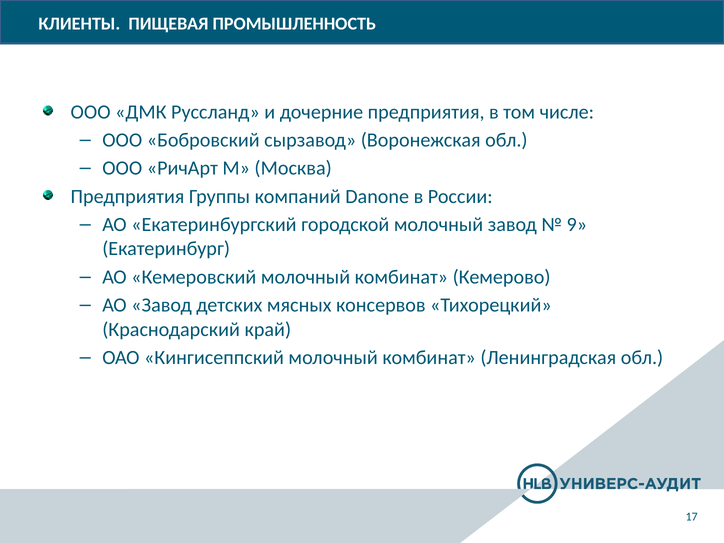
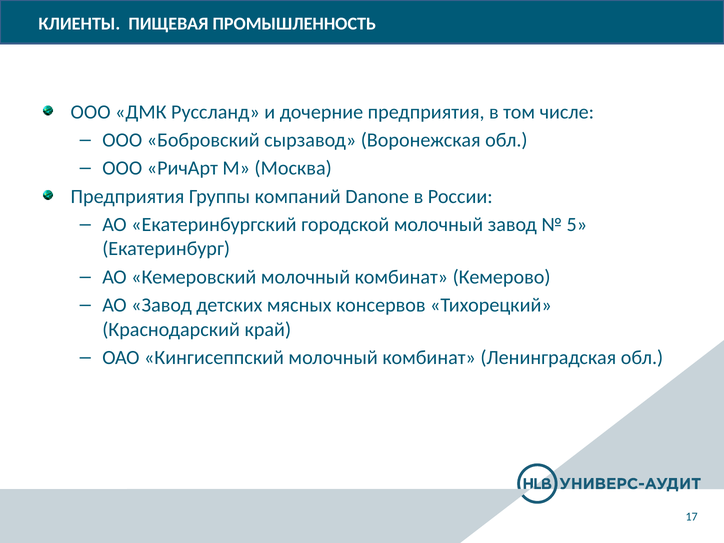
9: 9 -> 5
